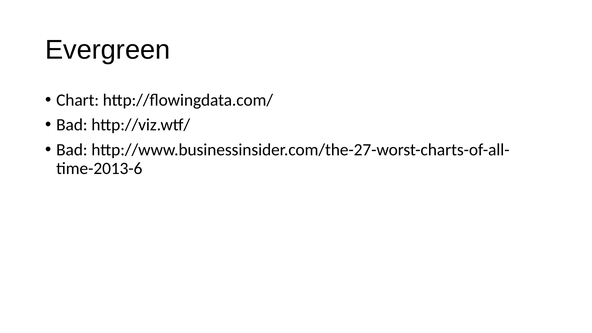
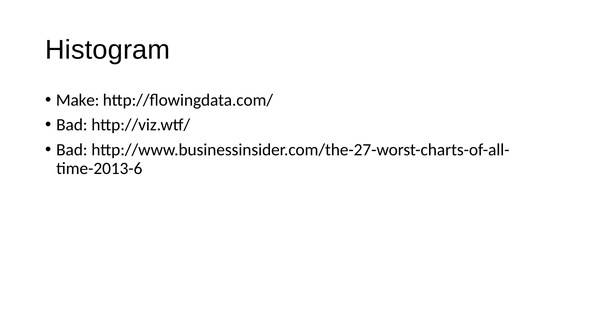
Evergreen: Evergreen -> Histogram
Chart: Chart -> Make
